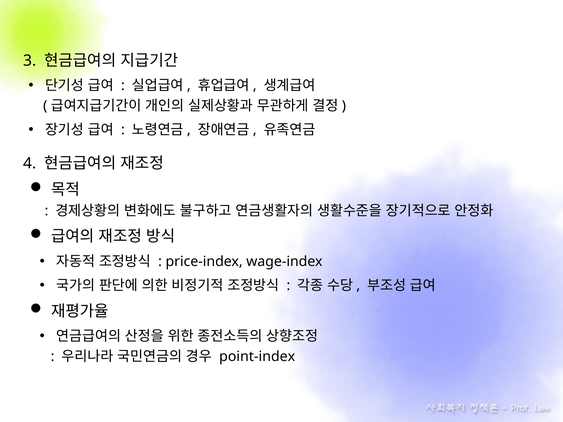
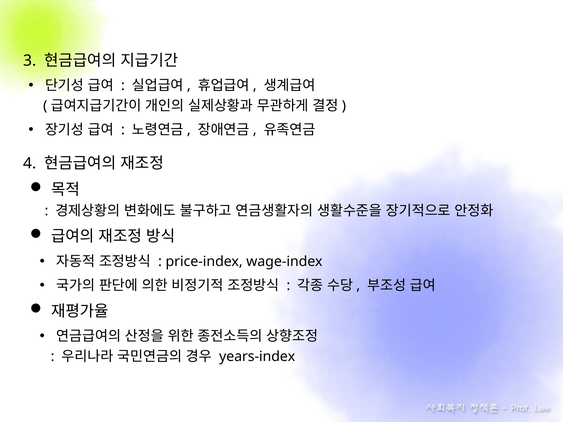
point-index: point-index -> years-index
